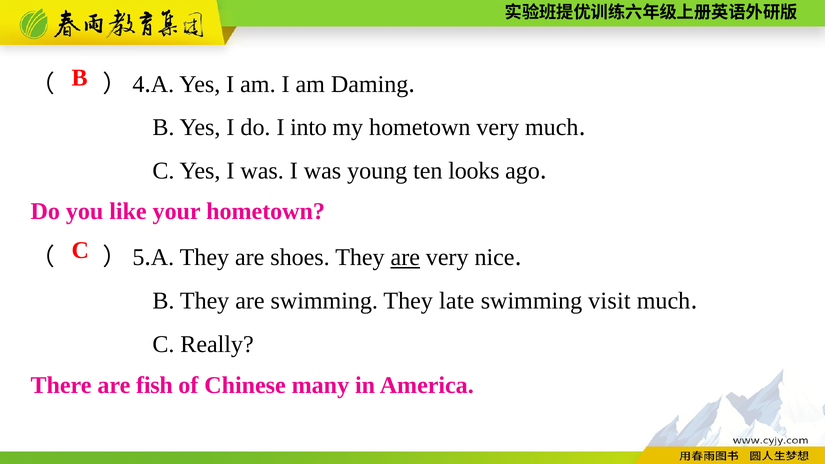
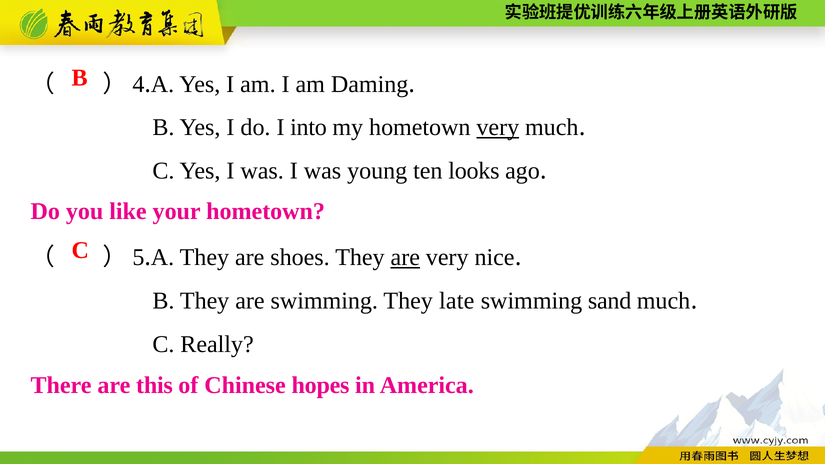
very at (498, 128) underline: none -> present
visit: visit -> sand
fish: fish -> this
many: many -> hopes
